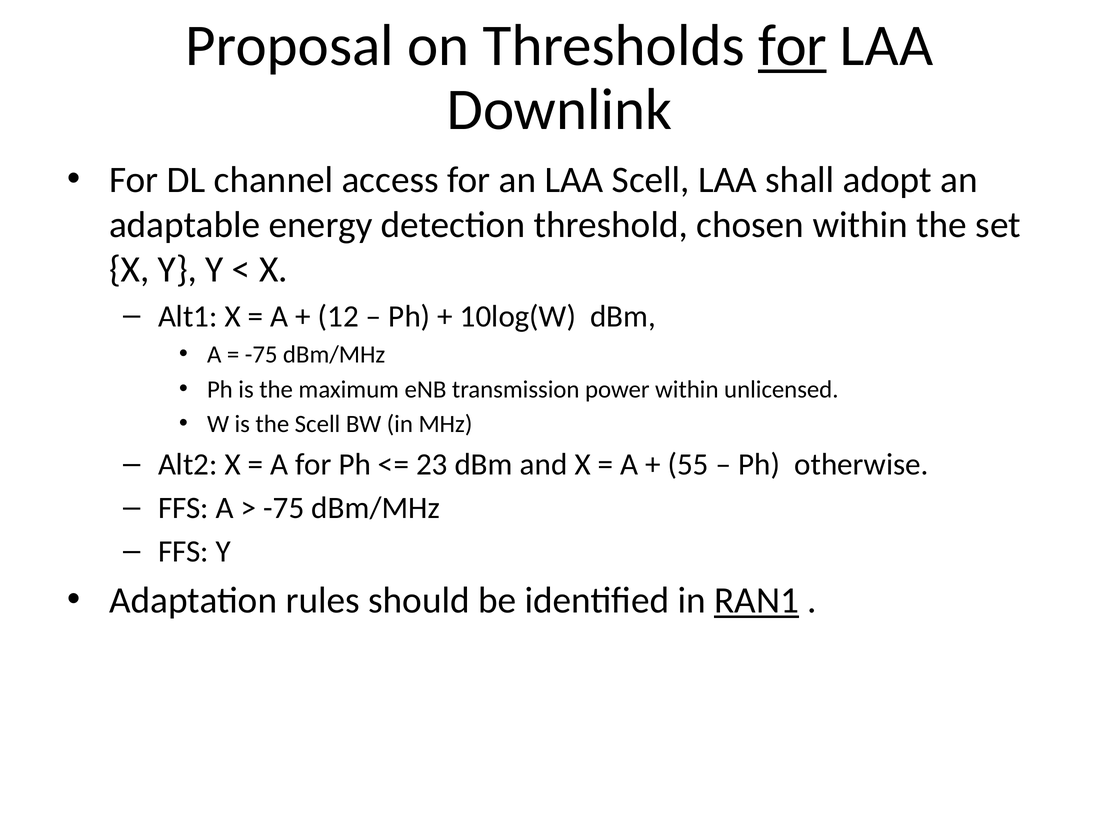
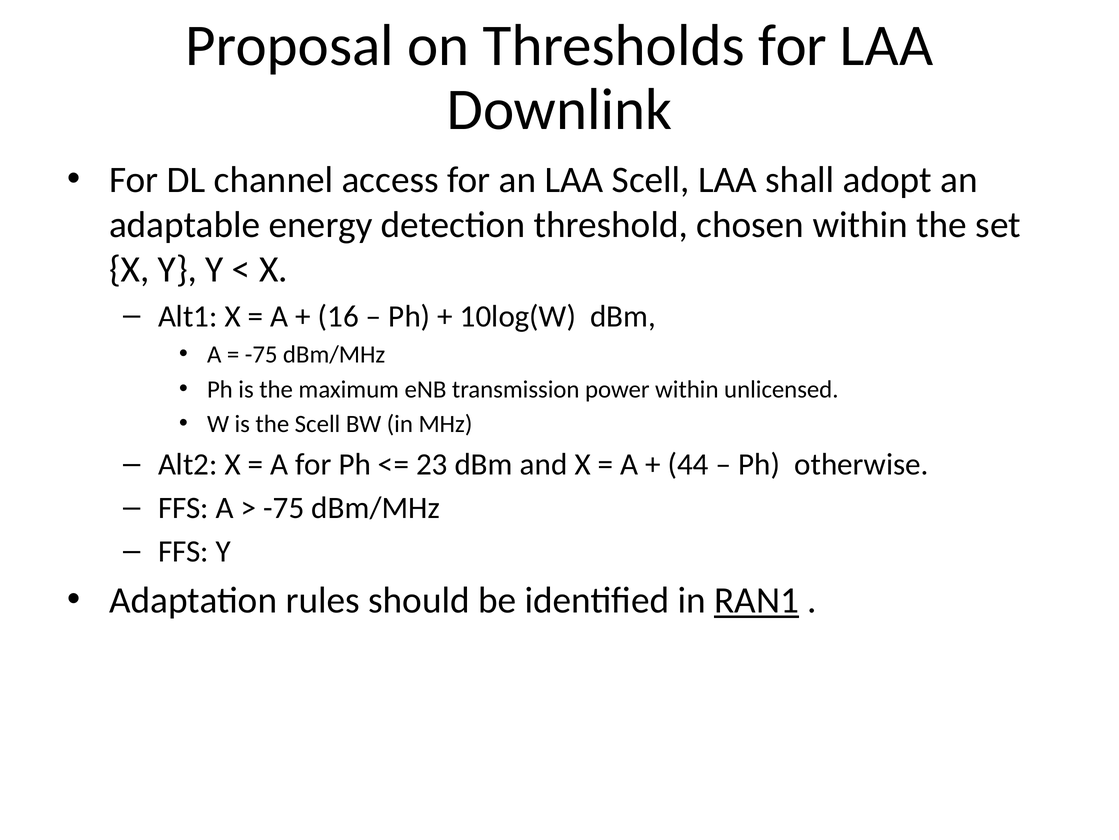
for at (793, 46) underline: present -> none
12: 12 -> 16
55: 55 -> 44
